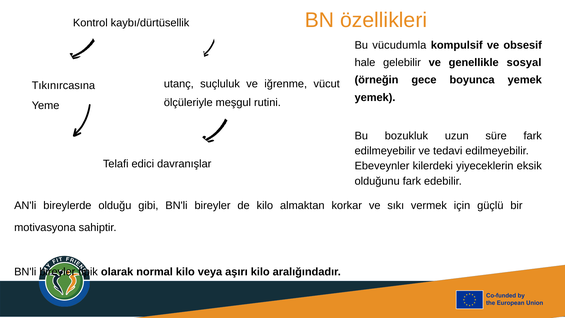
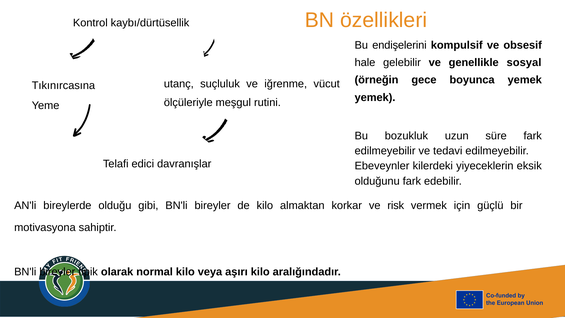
vücudumla: vücudumla -> endişelerini
sıkı: sıkı -> risk
